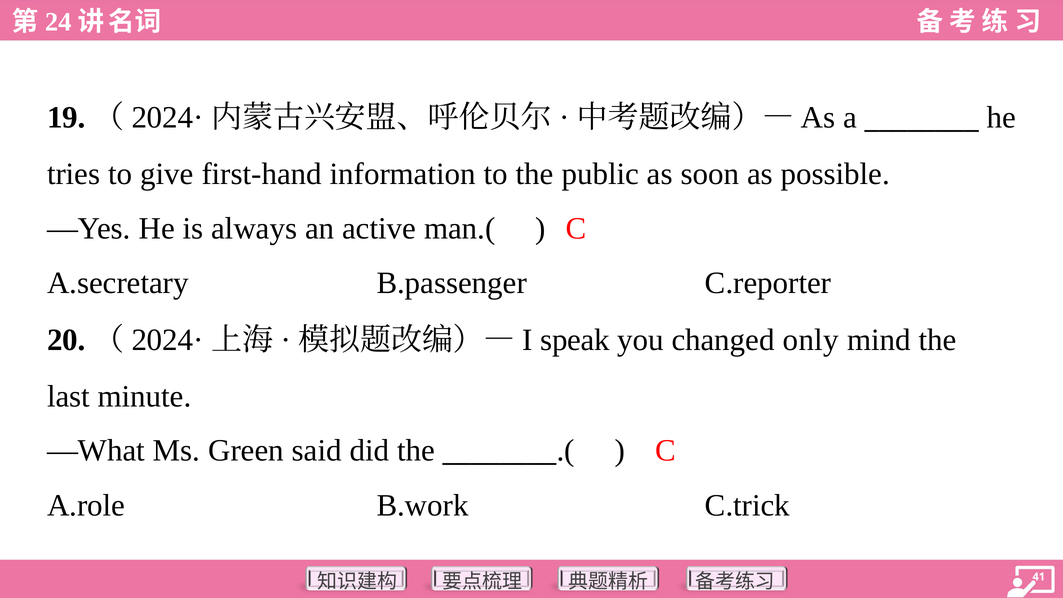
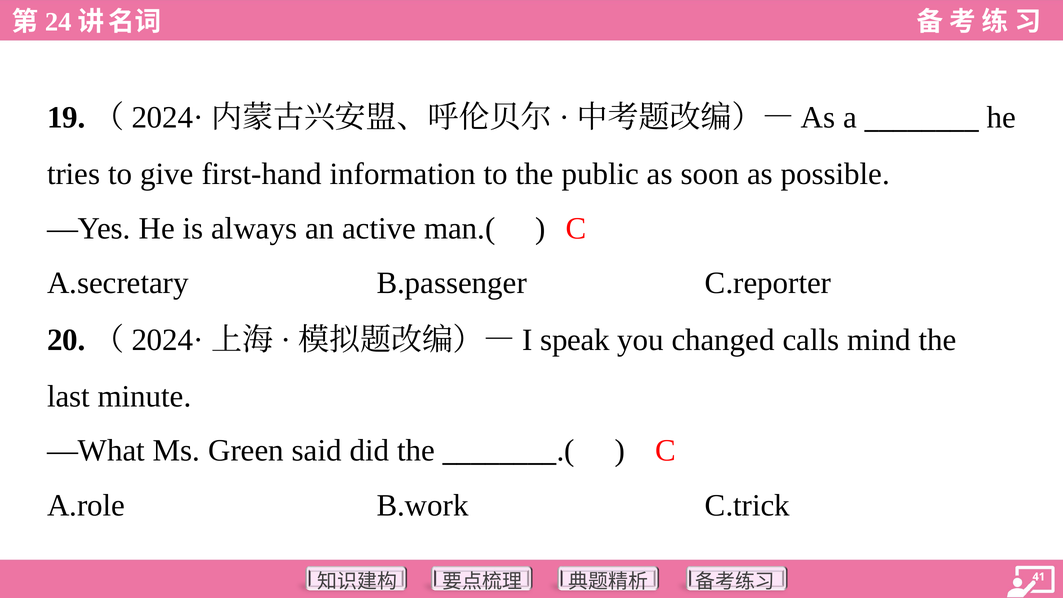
only: only -> calls
